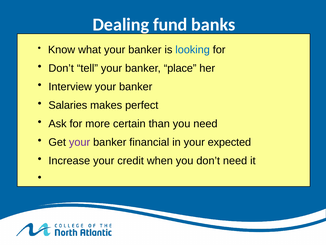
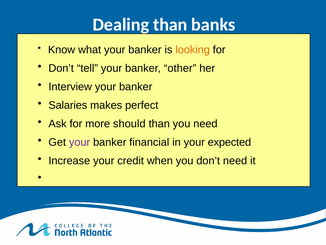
Dealing fund: fund -> than
looking colour: blue -> orange
place: place -> other
certain: certain -> should
